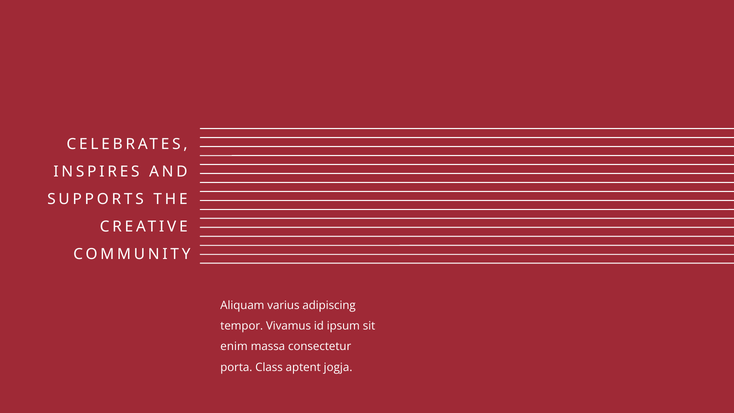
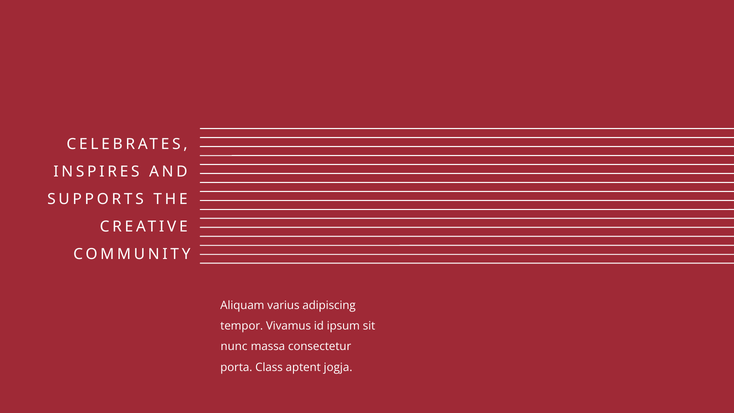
enim: enim -> nunc
